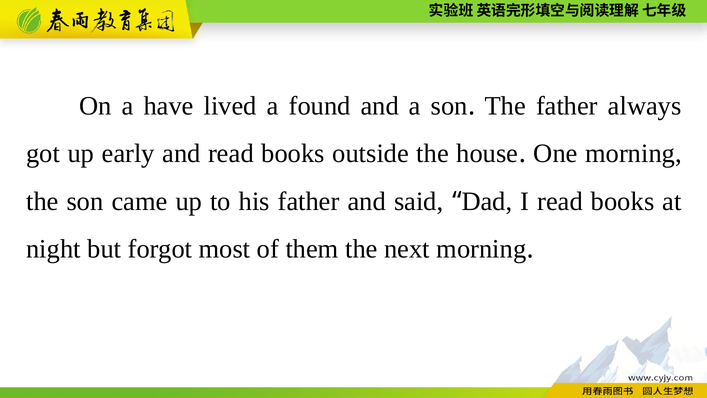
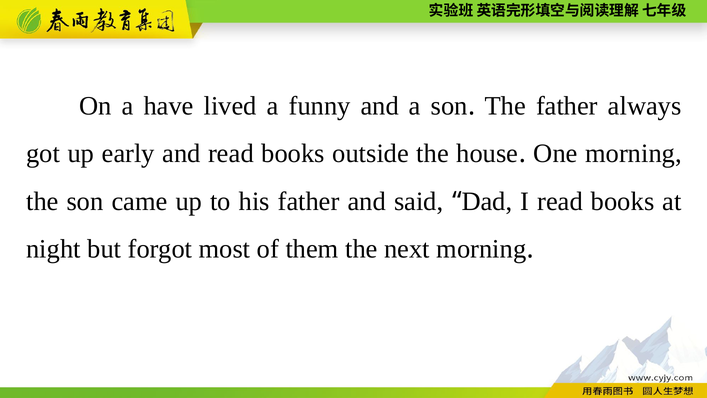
found: found -> funny
